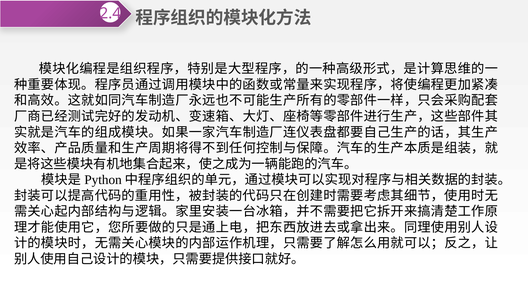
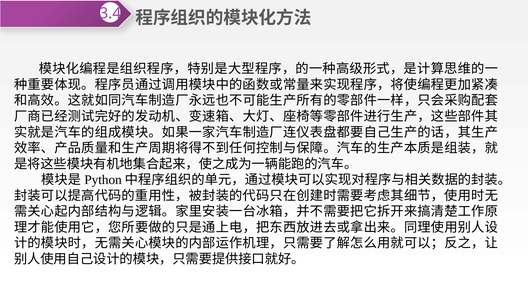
2.4: 2.4 -> 3.4
